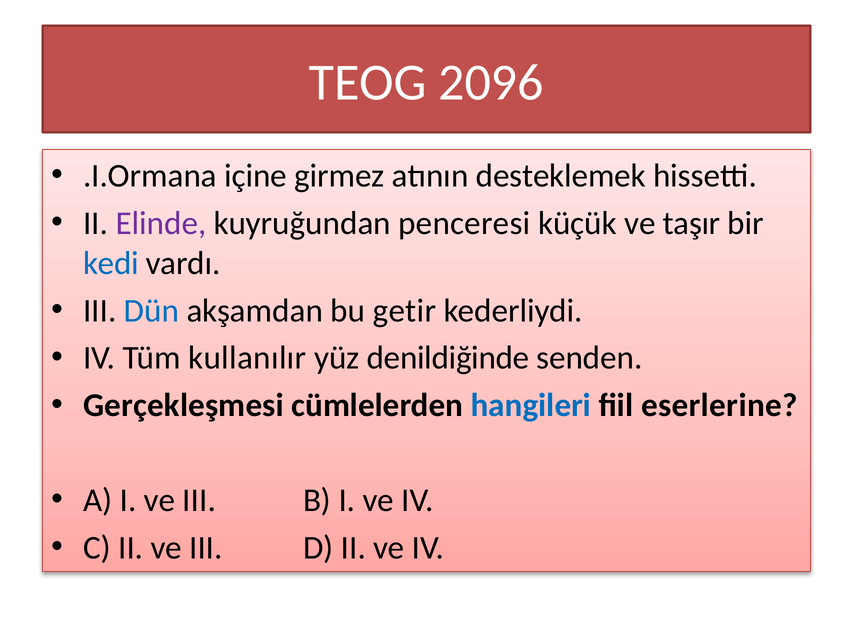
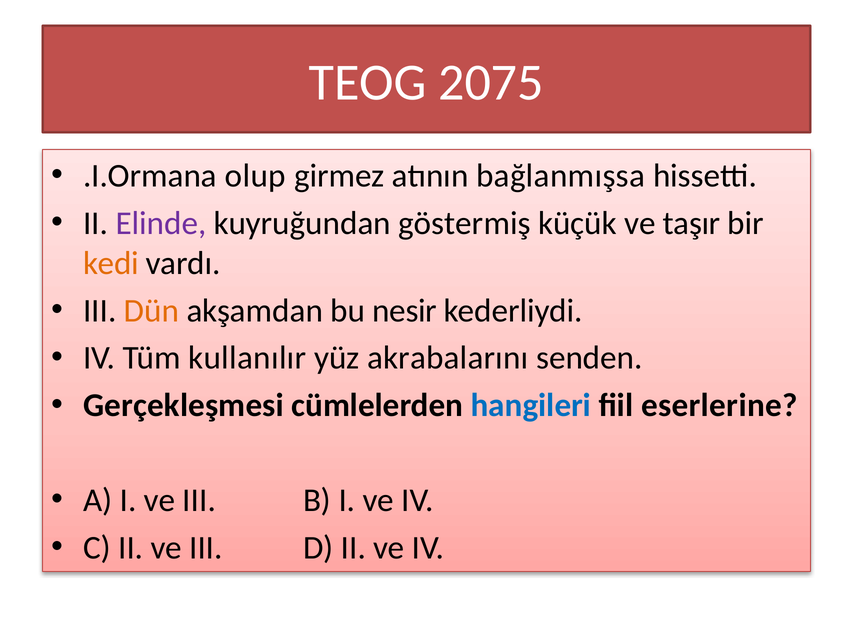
2096: 2096 -> 2075
içine: içine -> olup
desteklemek: desteklemek -> bağlanmışsa
penceresi: penceresi -> göstermiş
kedi colour: blue -> orange
Dün colour: blue -> orange
getir: getir -> nesir
denildiğinde: denildiğinde -> akrabalarını
